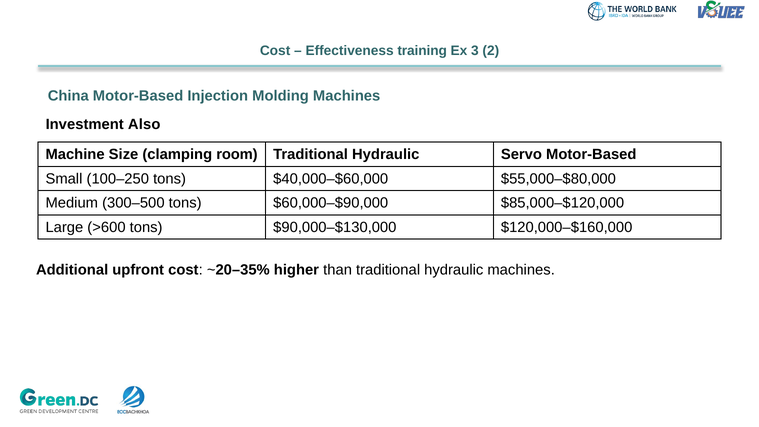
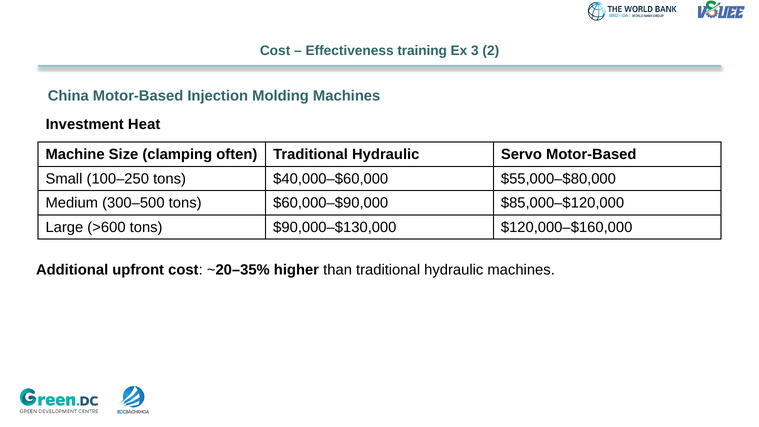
Also: Also -> Heat
room: room -> often
